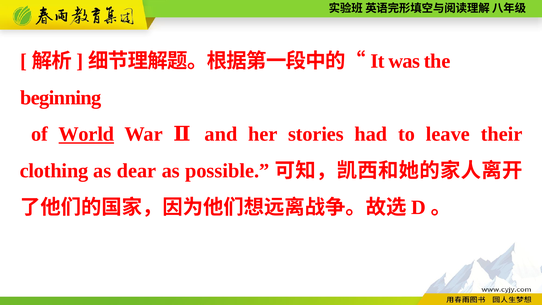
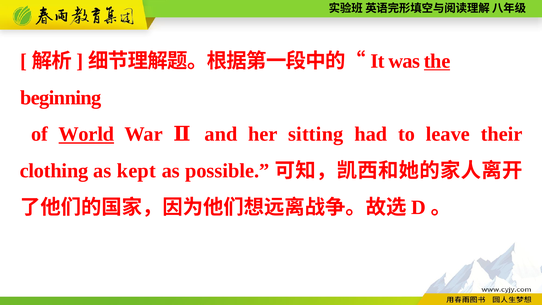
the underline: none -> present
stories: stories -> sitting
dear: dear -> kept
